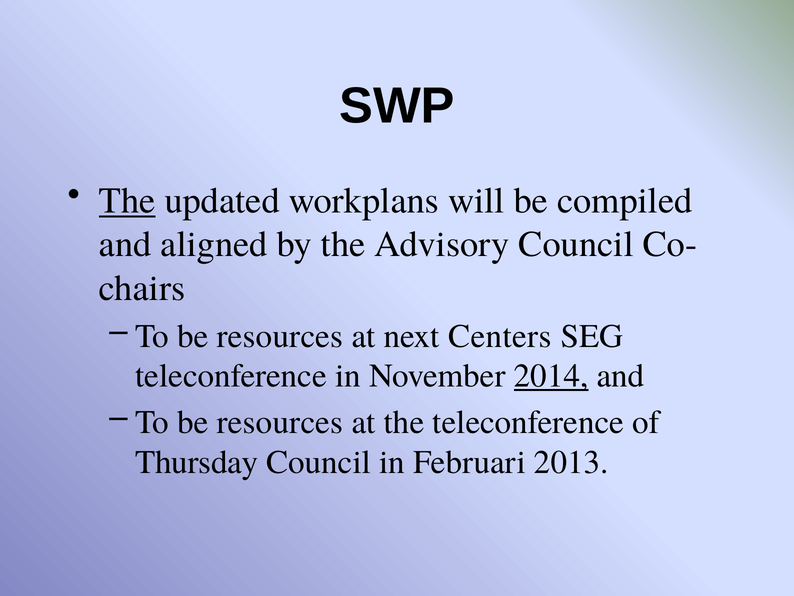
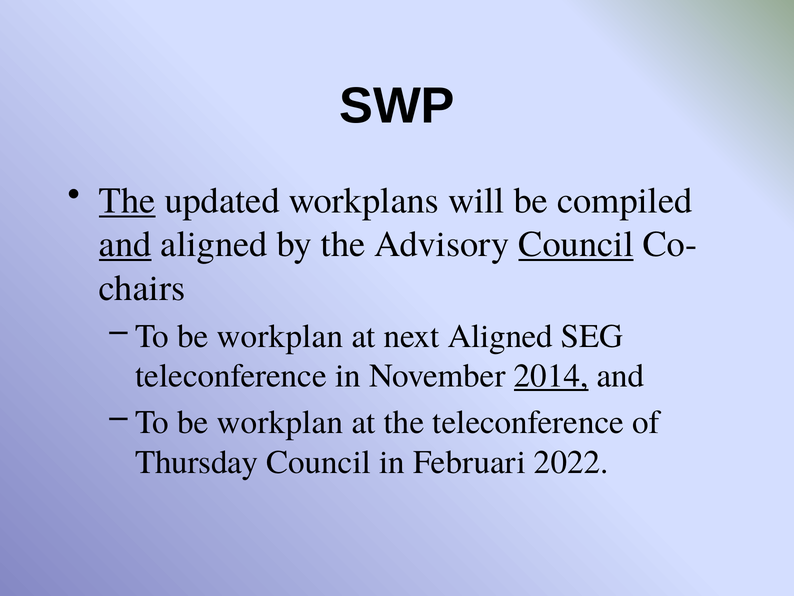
and at (125, 244) underline: none -> present
Council at (576, 244) underline: none -> present
resources at (280, 336): resources -> workplan
next Centers: Centers -> Aligned
resources at (280, 422): resources -> workplan
2013: 2013 -> 2022
